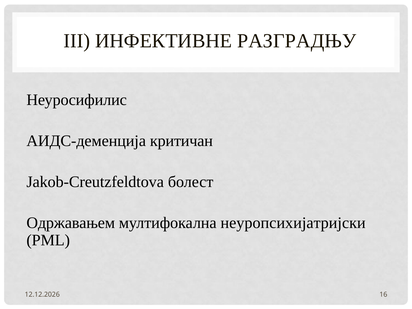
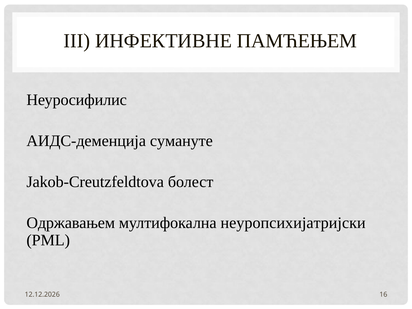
РАЗГРАДЊУ: РАЗГРАДЊУ -> ПАМЋЕЊЕМ
критичан: критичан -> сумануте
